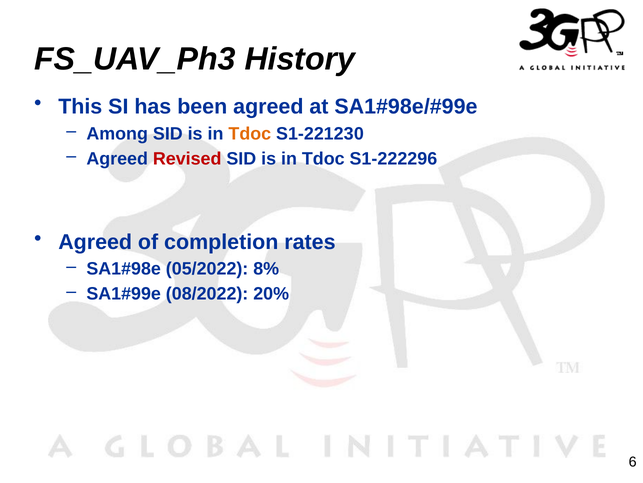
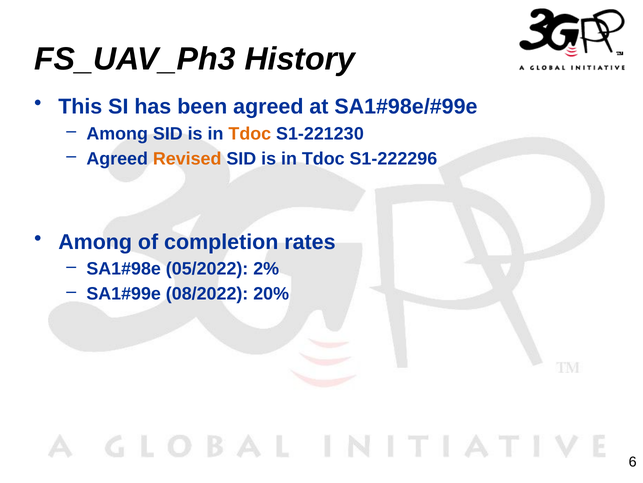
Revised colour: red -> orange
Agreed at (95, 242): Agreed -> Among
8%: 8% -> 2%
